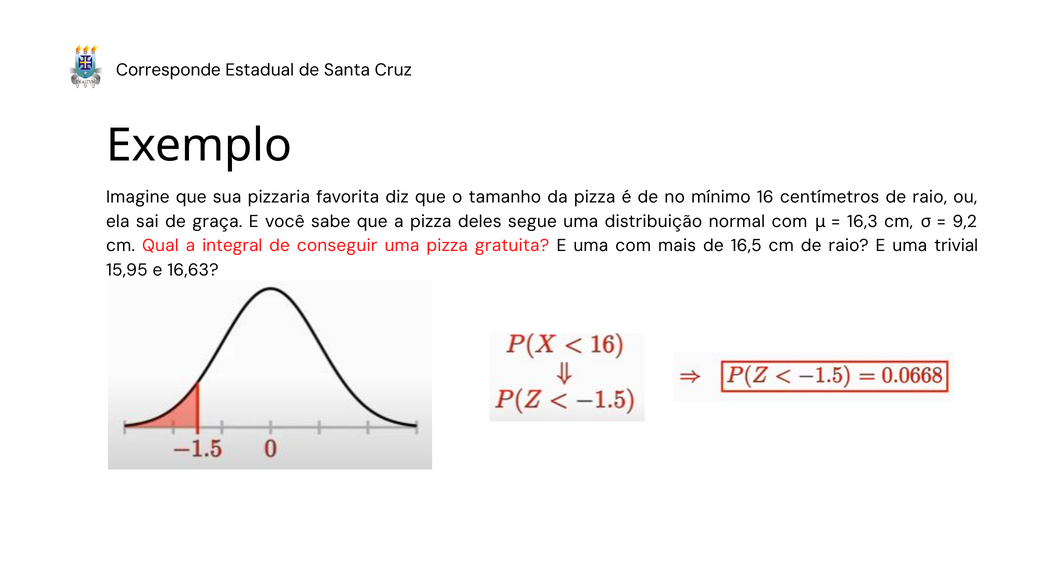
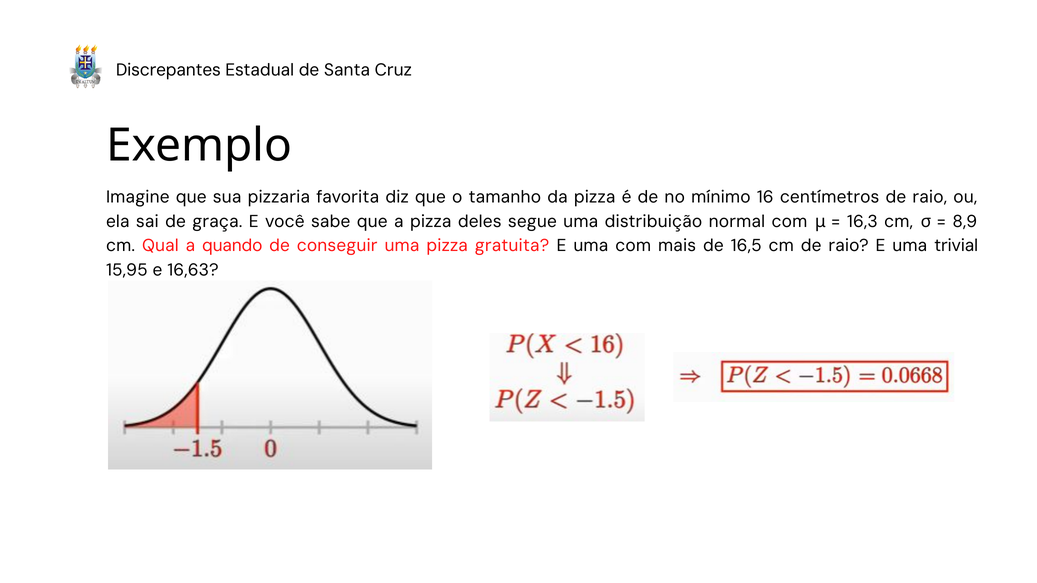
Corresponde: Corresponde -> Discrepantes
9,2: 9,2 -> 8,9
integral: integral -> quando
